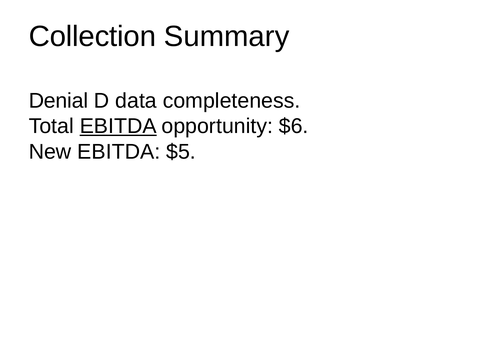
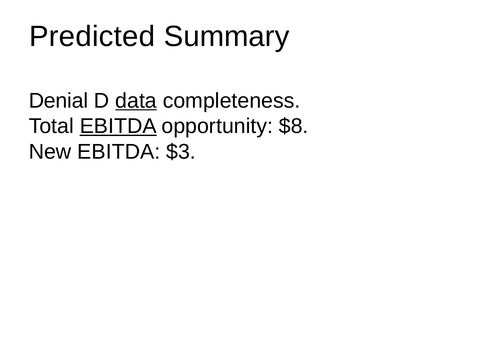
Collection: Collection -> Predicted
data underline: none -> present
$6: $6 -> $8
$5: $5 -> $3
